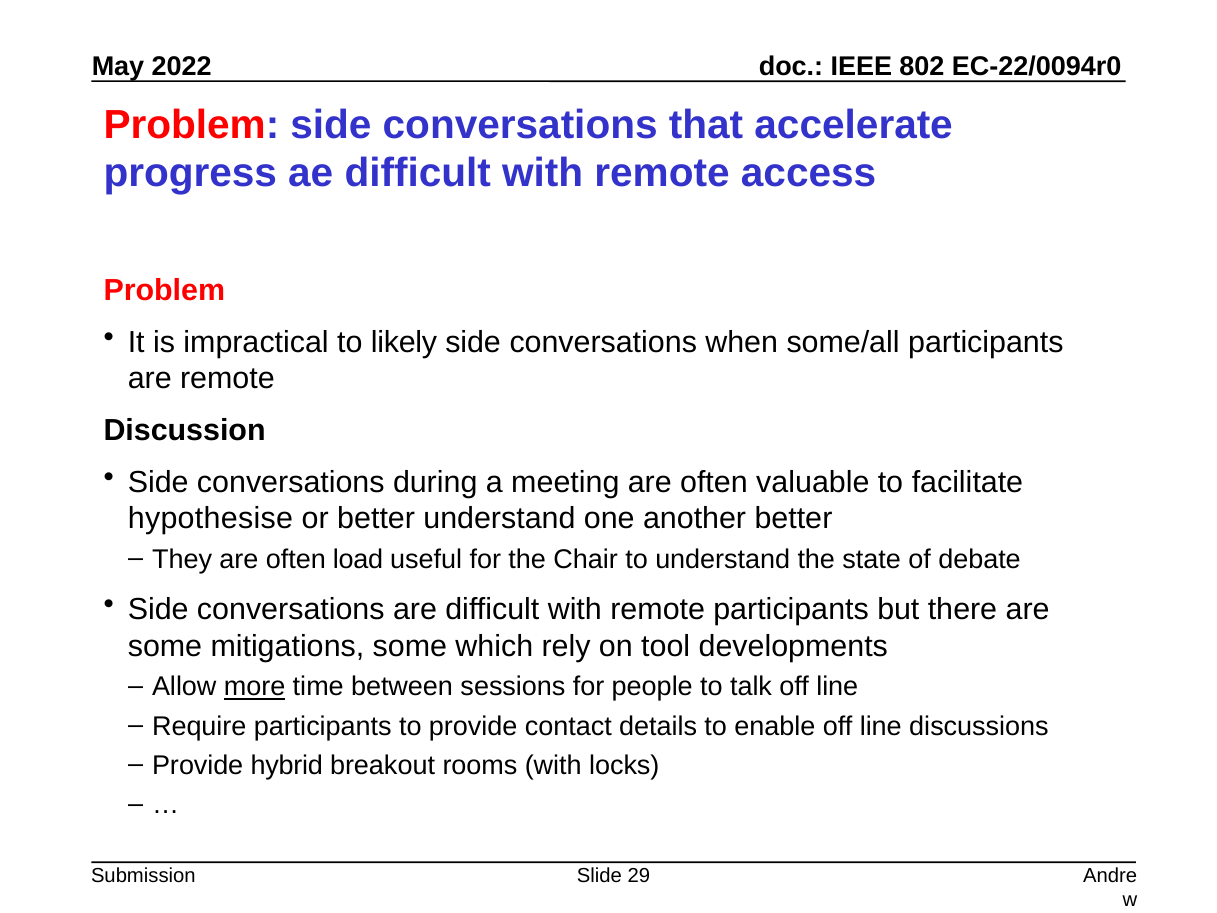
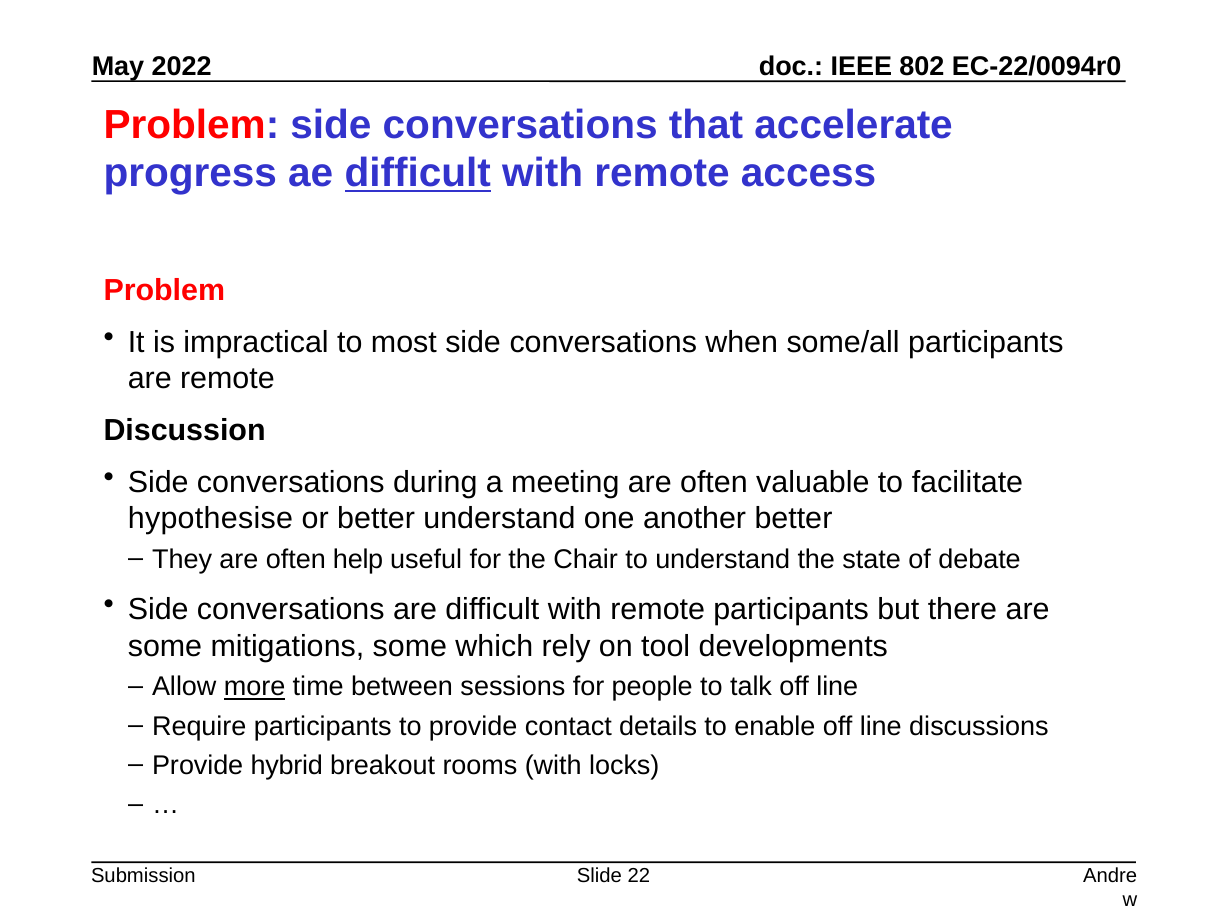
difficult at (418, 173) underline: none -> present
likely: likely -> most
load: load -> help
29: 29 -> 22
